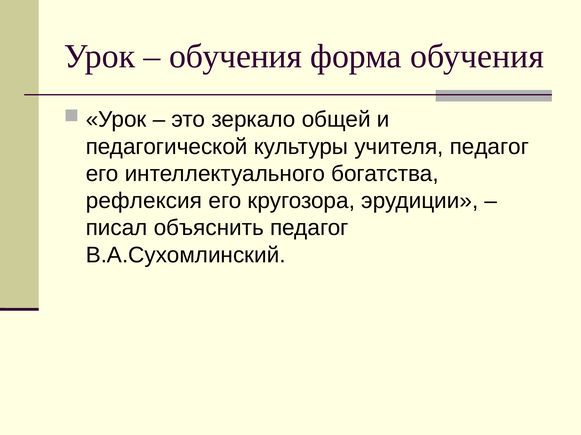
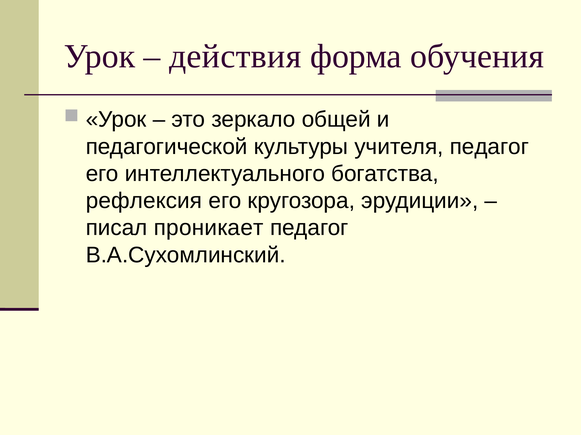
обучения at (236, 56): обучения -> действия
объяснить: объяснить -> проникает
